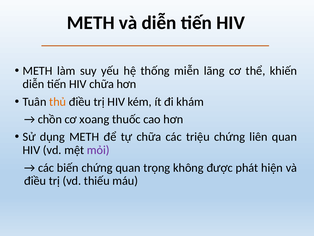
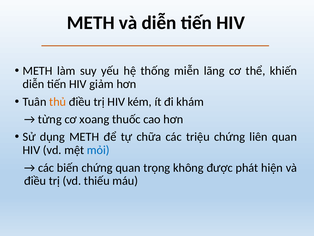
HIV chữa: chữa -> giảm
chồn: chồn -> từng
mỏi colour: purple -> blue
